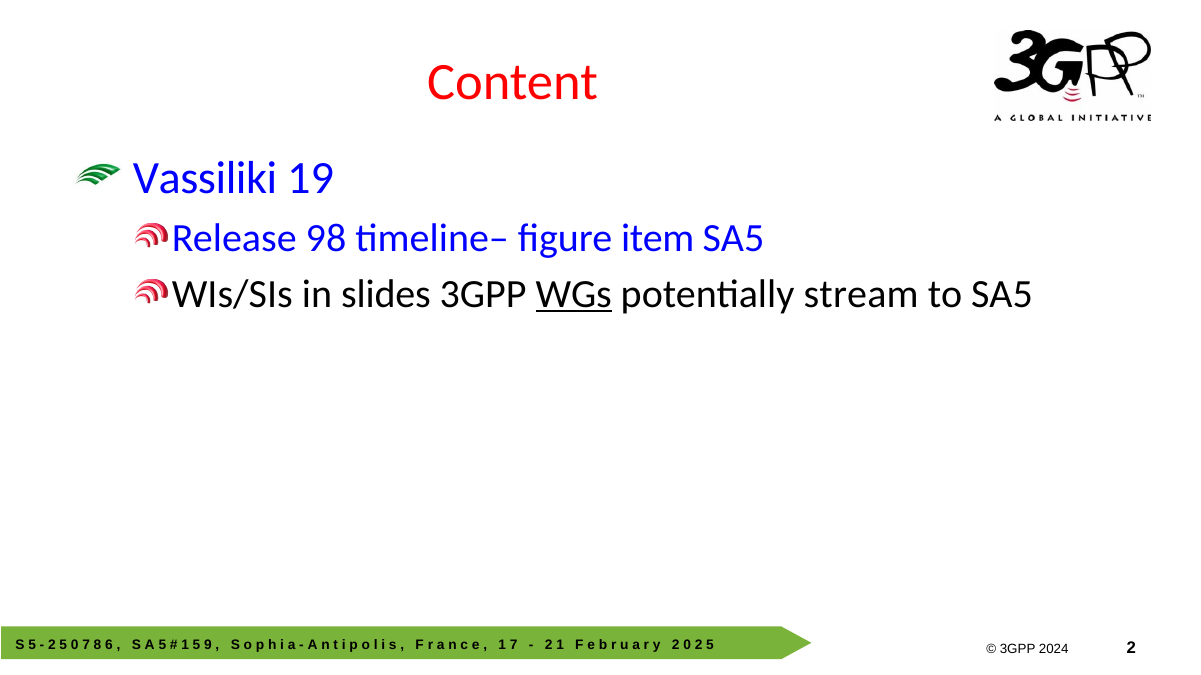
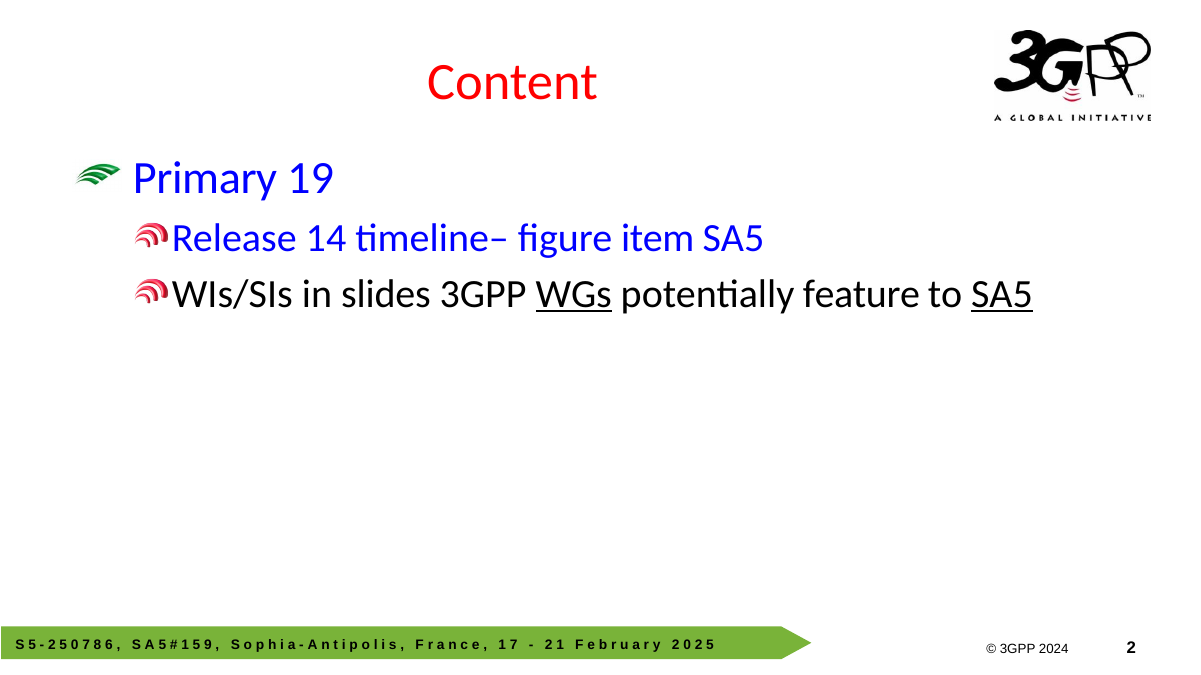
Vassiliki: Vassiliki -> Primary
98: 98 -> 14
stream: stream -> feature
SA5 at (1002, 294) underline: none -> present
